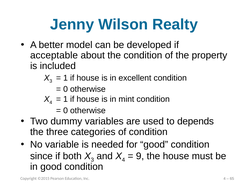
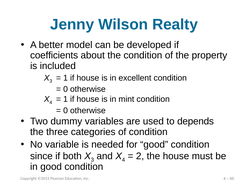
acceptable: acceptable -> coefficients
9: 9 -> 2
